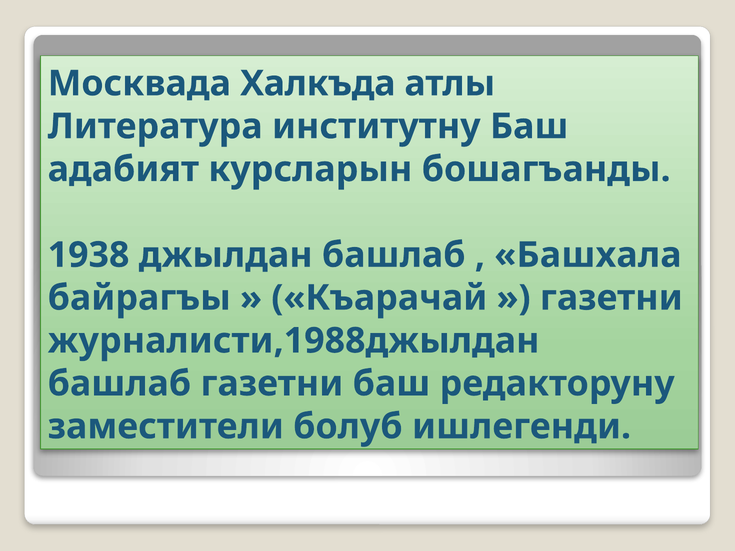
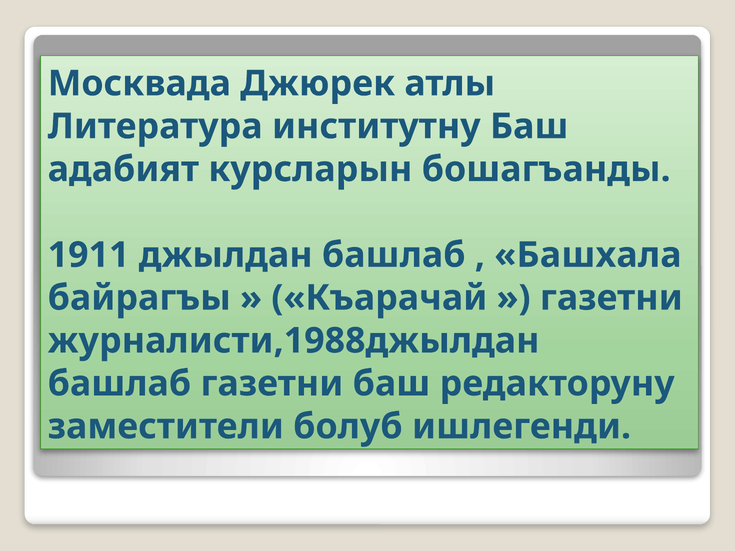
Халкъда: Халкъда -> Джюрек
1938: 1938 -> 1911
